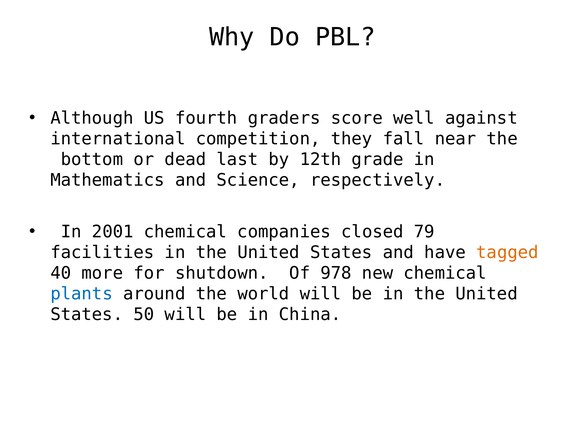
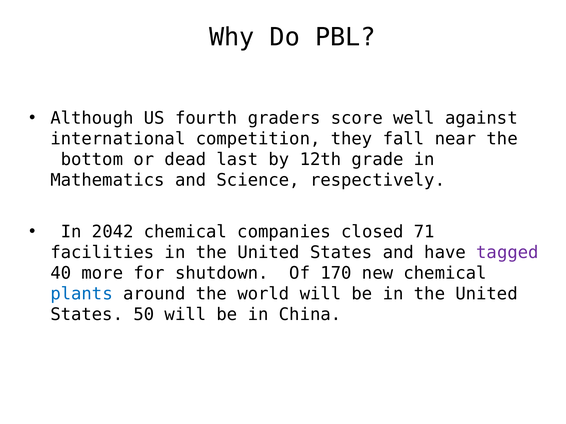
2001: 2001 -> 2042
79: 79 -> 71
tagged colour: orange -> purple
978: 978 -> 170
